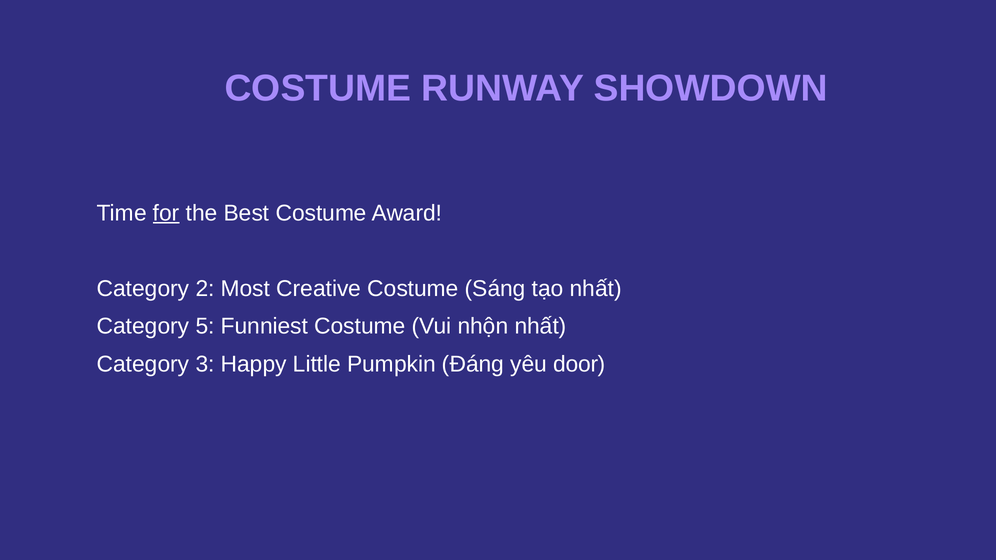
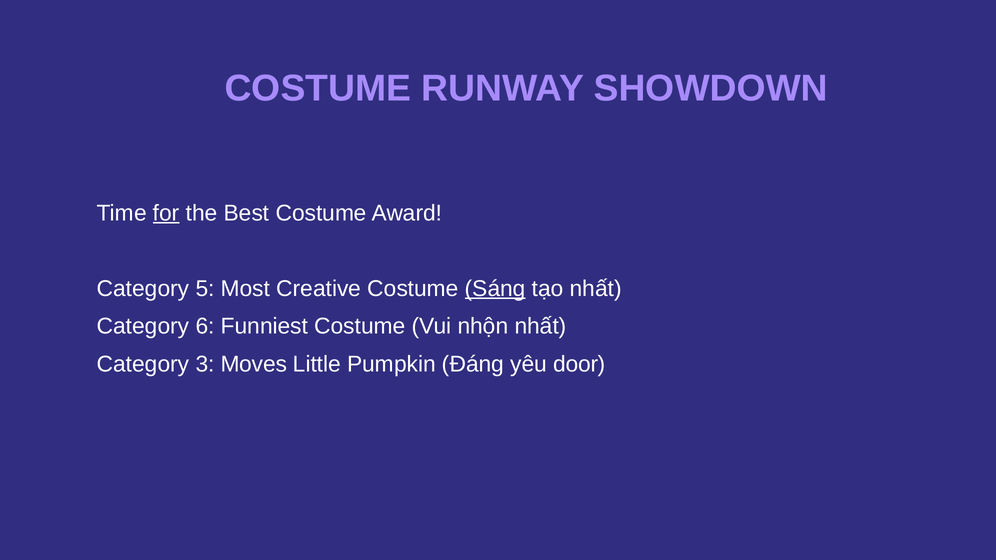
2: 2 -> 5
Sáng underline: none -> present
5: 5 -> 6
Happy: Happy -> Moves
